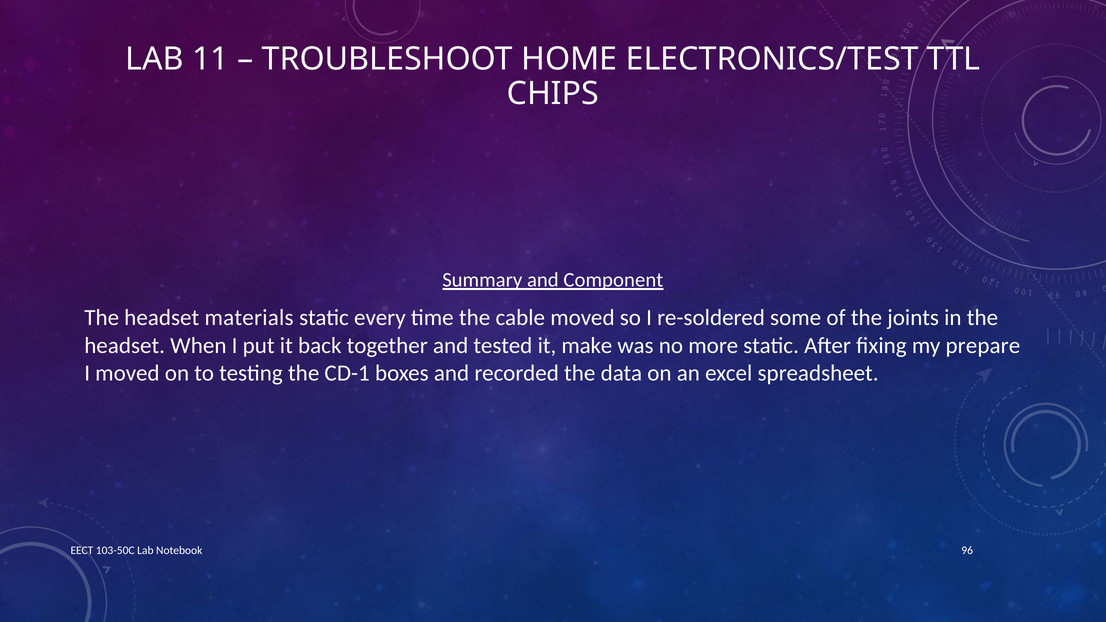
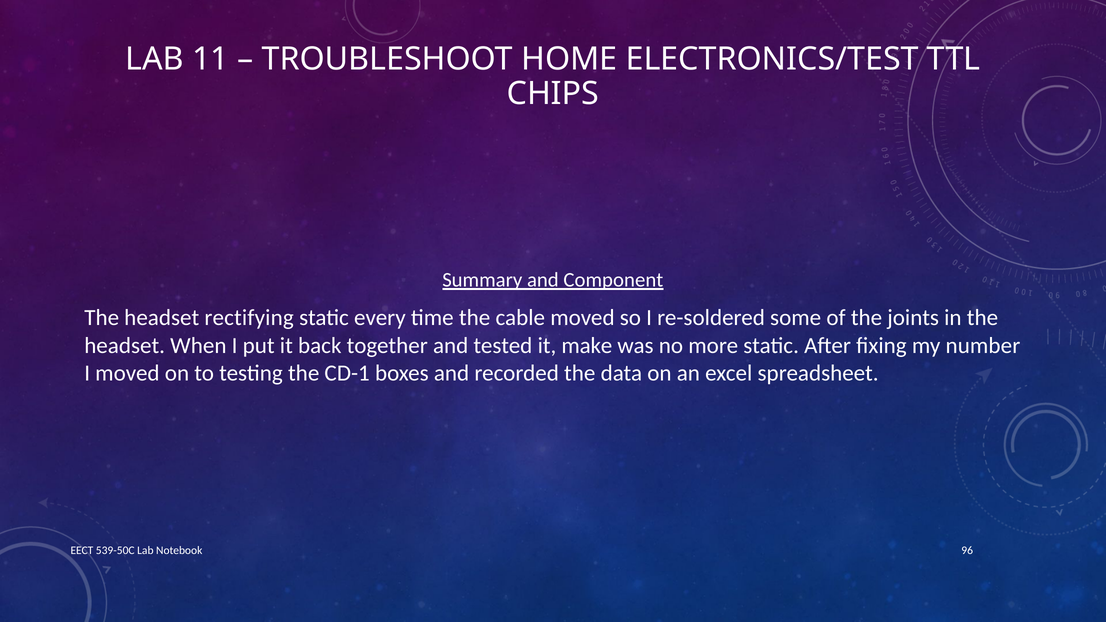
materials: materials -> rectifying
prepare: prepare -> number
103-50C: 103-50C -> 539-50C
